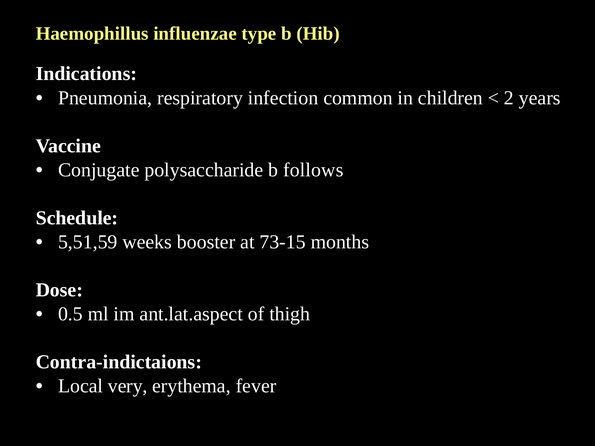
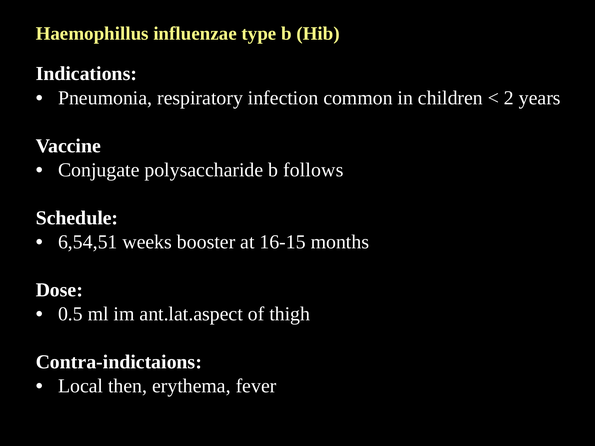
5,51,59: 5,51,59 -> 6,54,51
73-15: 73-15 -> 16-15
very: very -> then
